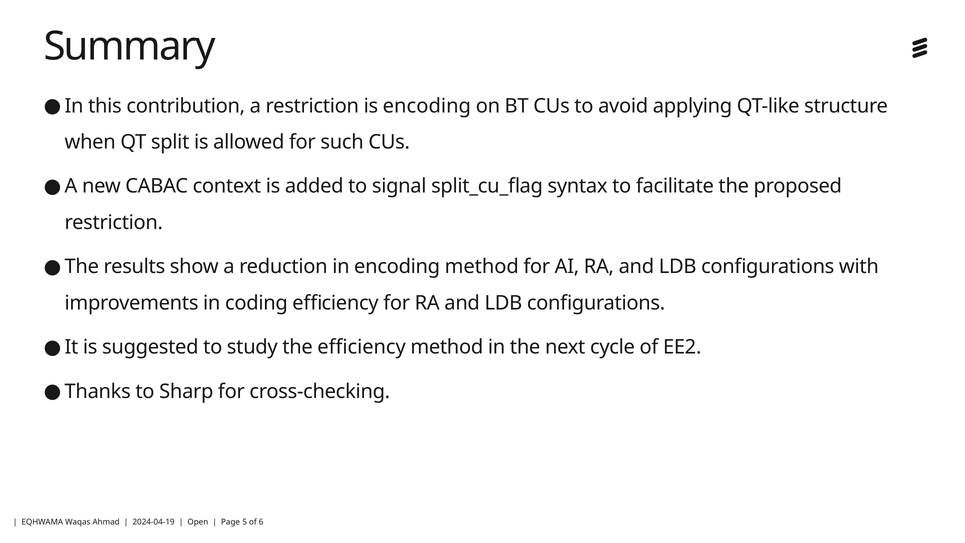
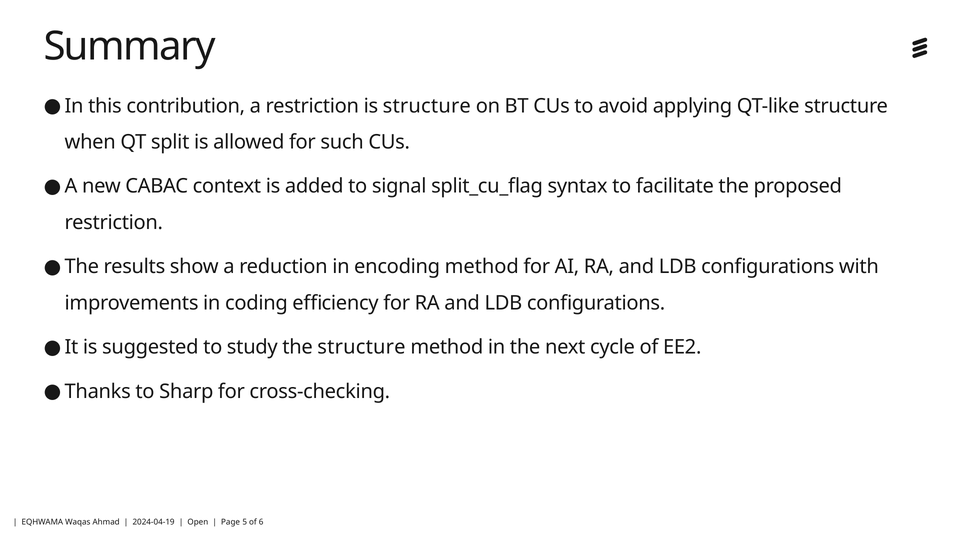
is encoding: encoding -> structure
the efficiency: efficiency -> structure
